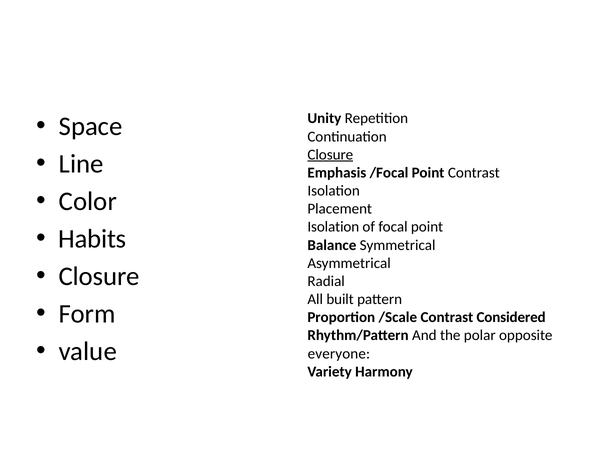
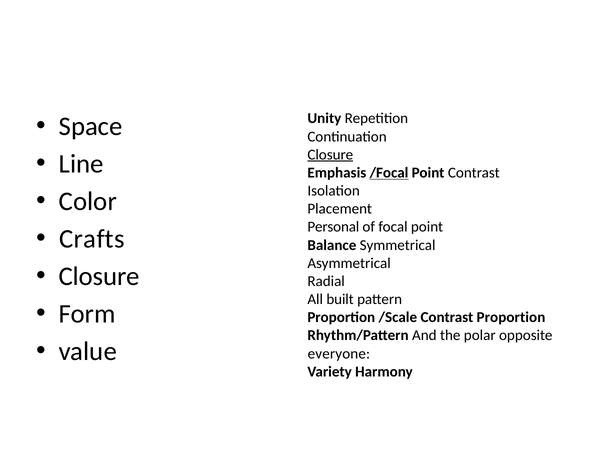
/Focal underline: none -> present
Isolation at (333, 227): Isolation -> Personal
Habits: Habits -> Crafts
Contrast Considered: Considered -> Proportion
